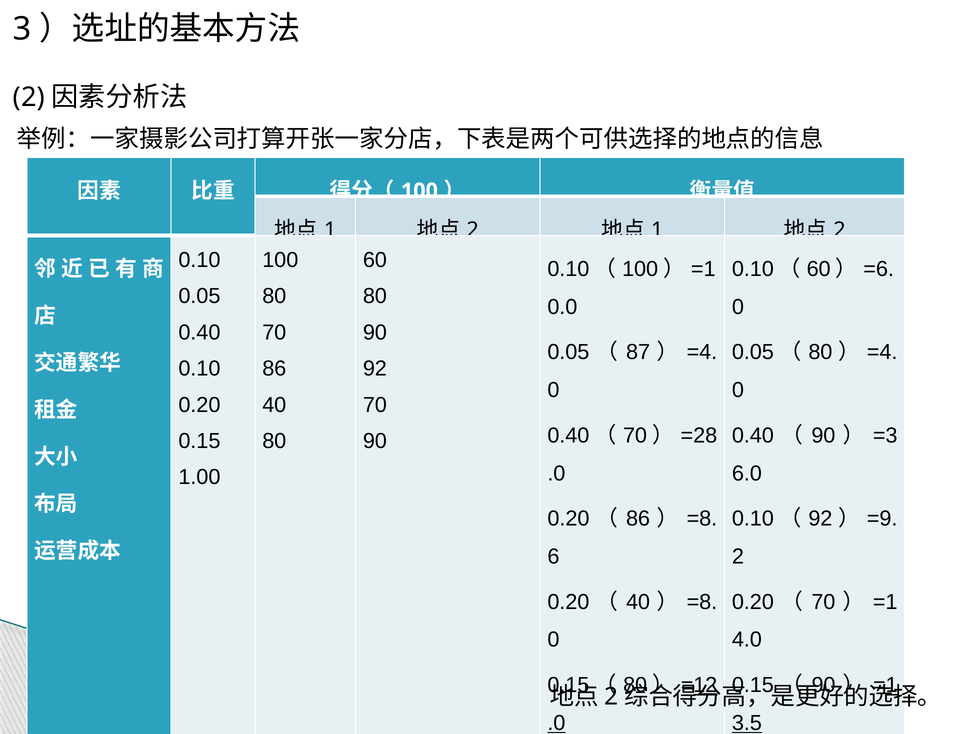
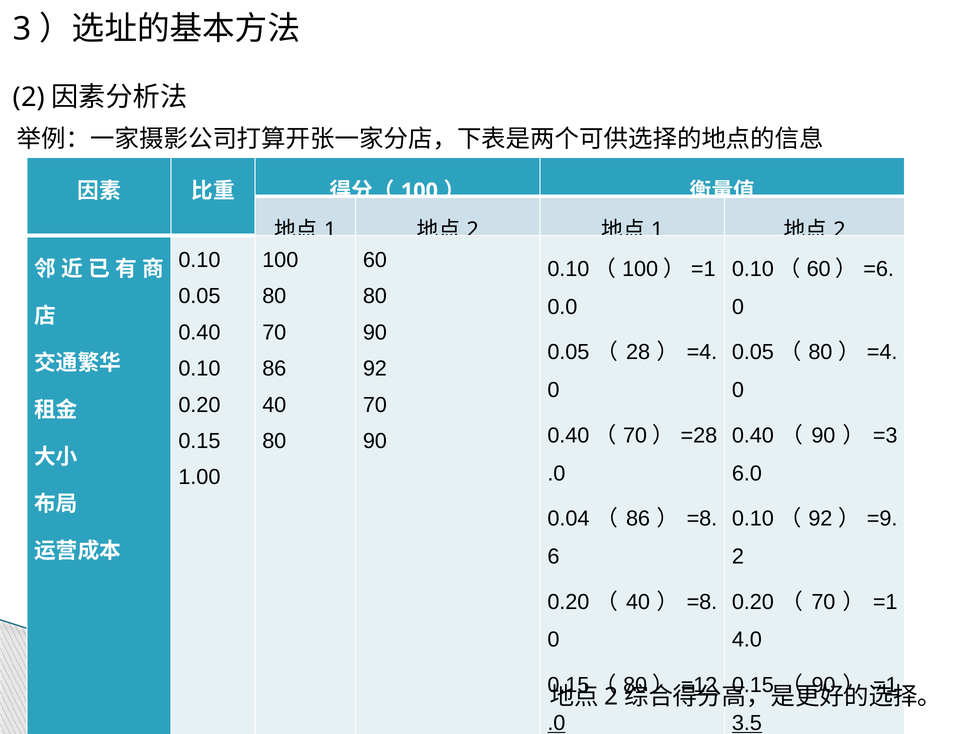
87: 87 -> 28
0.20 at (568, 518): 0.20 -> 0.04
